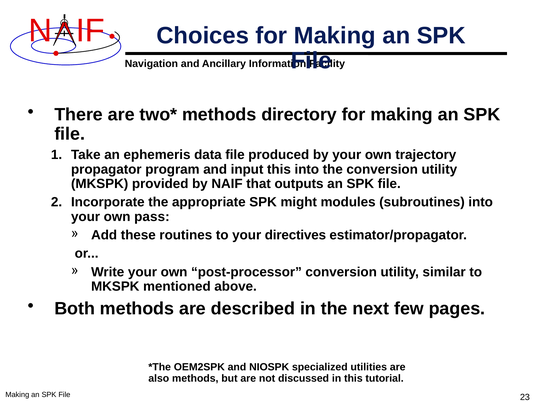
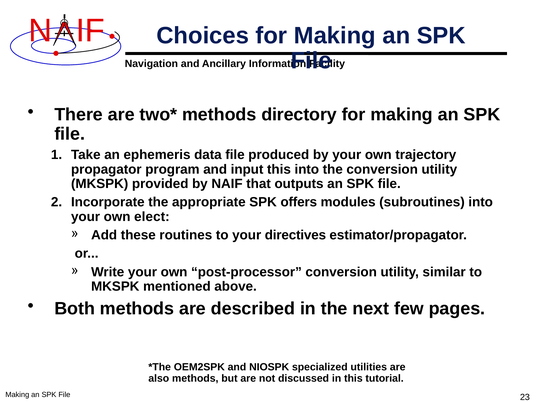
might: might -> offers
pass: pass -> elect
